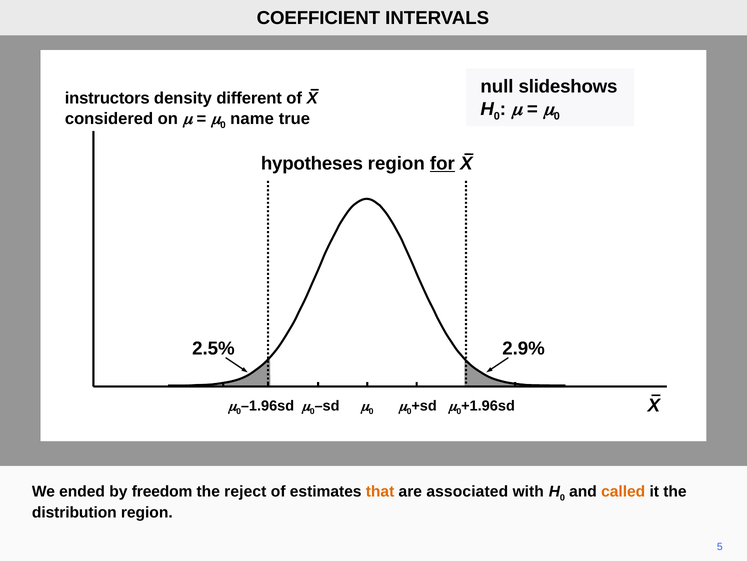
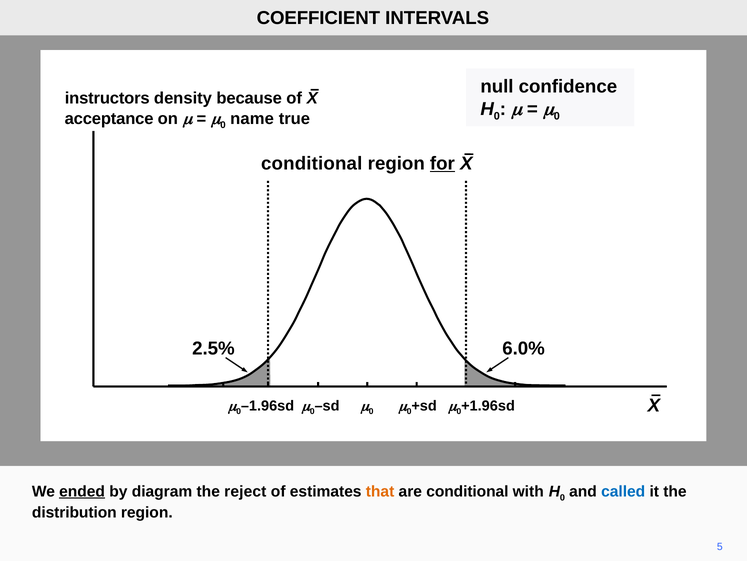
slideshows: slideshows -> confidence
different: different -> because
considered: considered -> acceptance
hypotheses at (312, 163): hypotheses -> conditional
2.9%: 2.9% -> 6.0%
ended underline: none -> present
freedom: freedom -> diagram
are associated: associated -> conditional
called colour: orange -> blue
